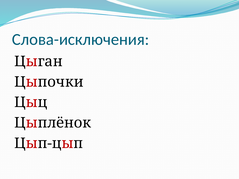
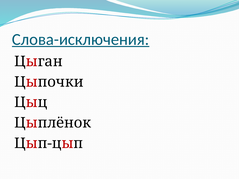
Слова-исключения underline: none -> present
